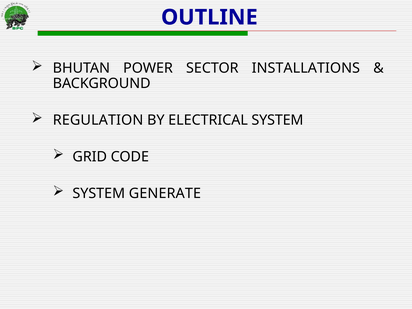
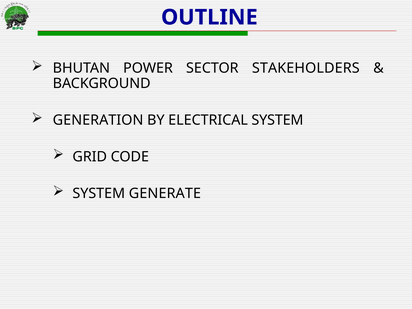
INSTALLATIONS: INSTALLATIONS -> STAKEHOLDERS
REGULATION: REGULATION -> GENERATION
